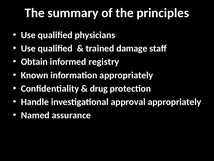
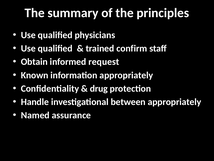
damage: damage -> confirm
registry: registry -> request
approval: approval -> between
